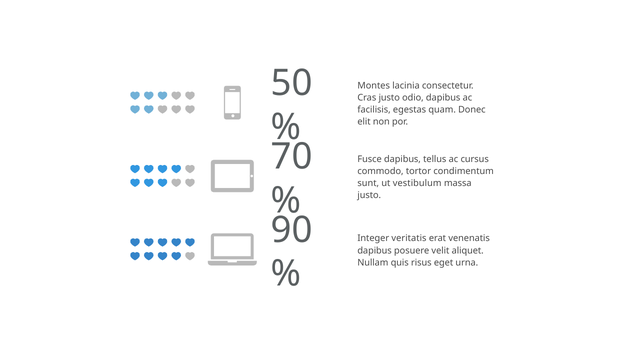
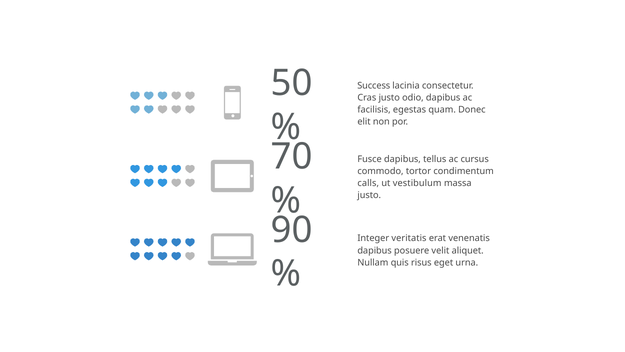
Montes: Montes -> Success
sunt: sunt -> calls
